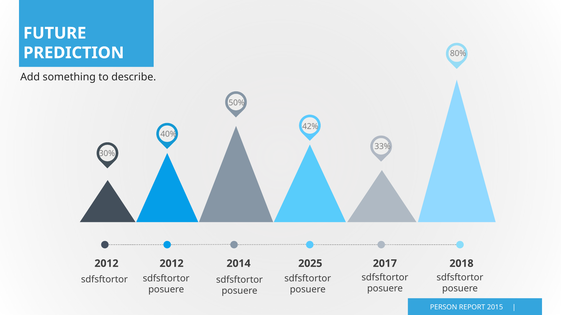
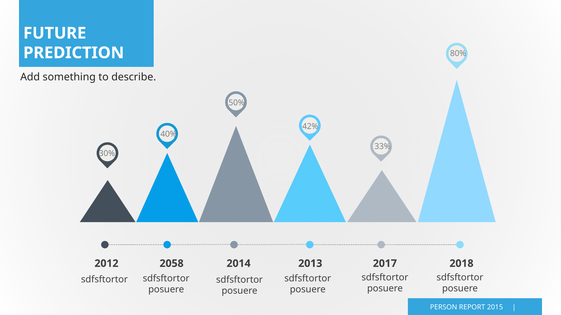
2012 at (172, 264): 2012 -> 2058
2025: 2025 -> 2013
